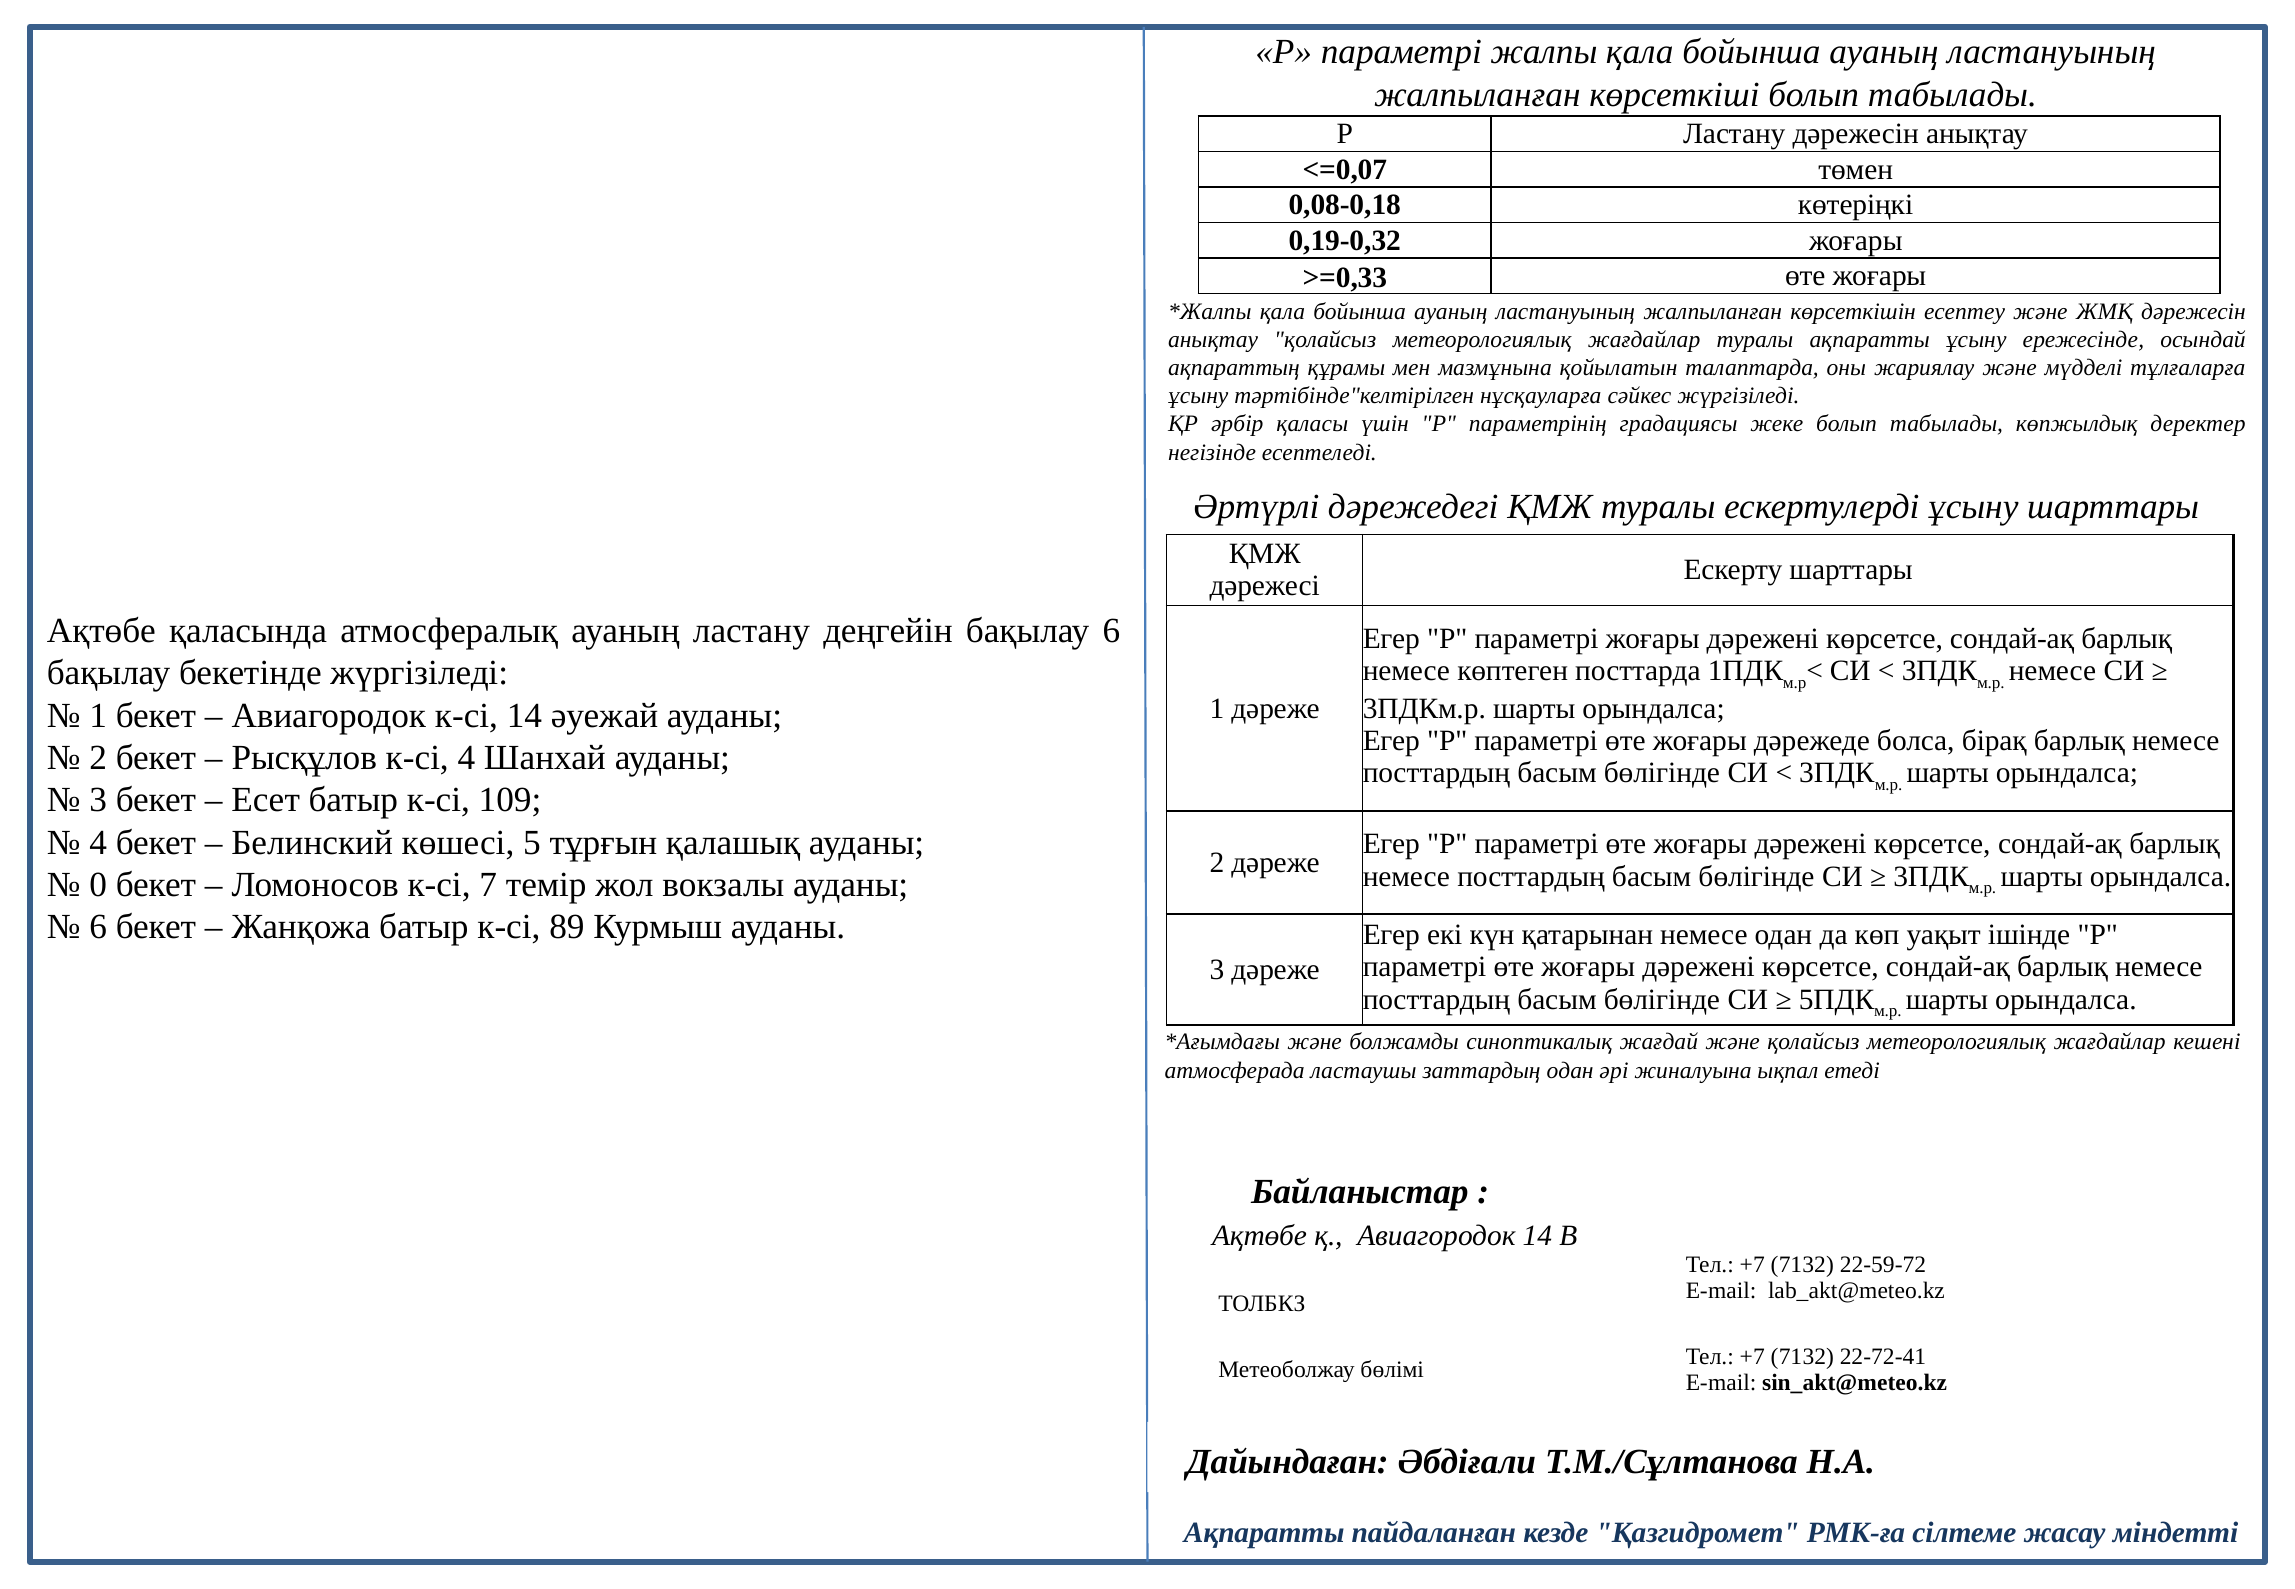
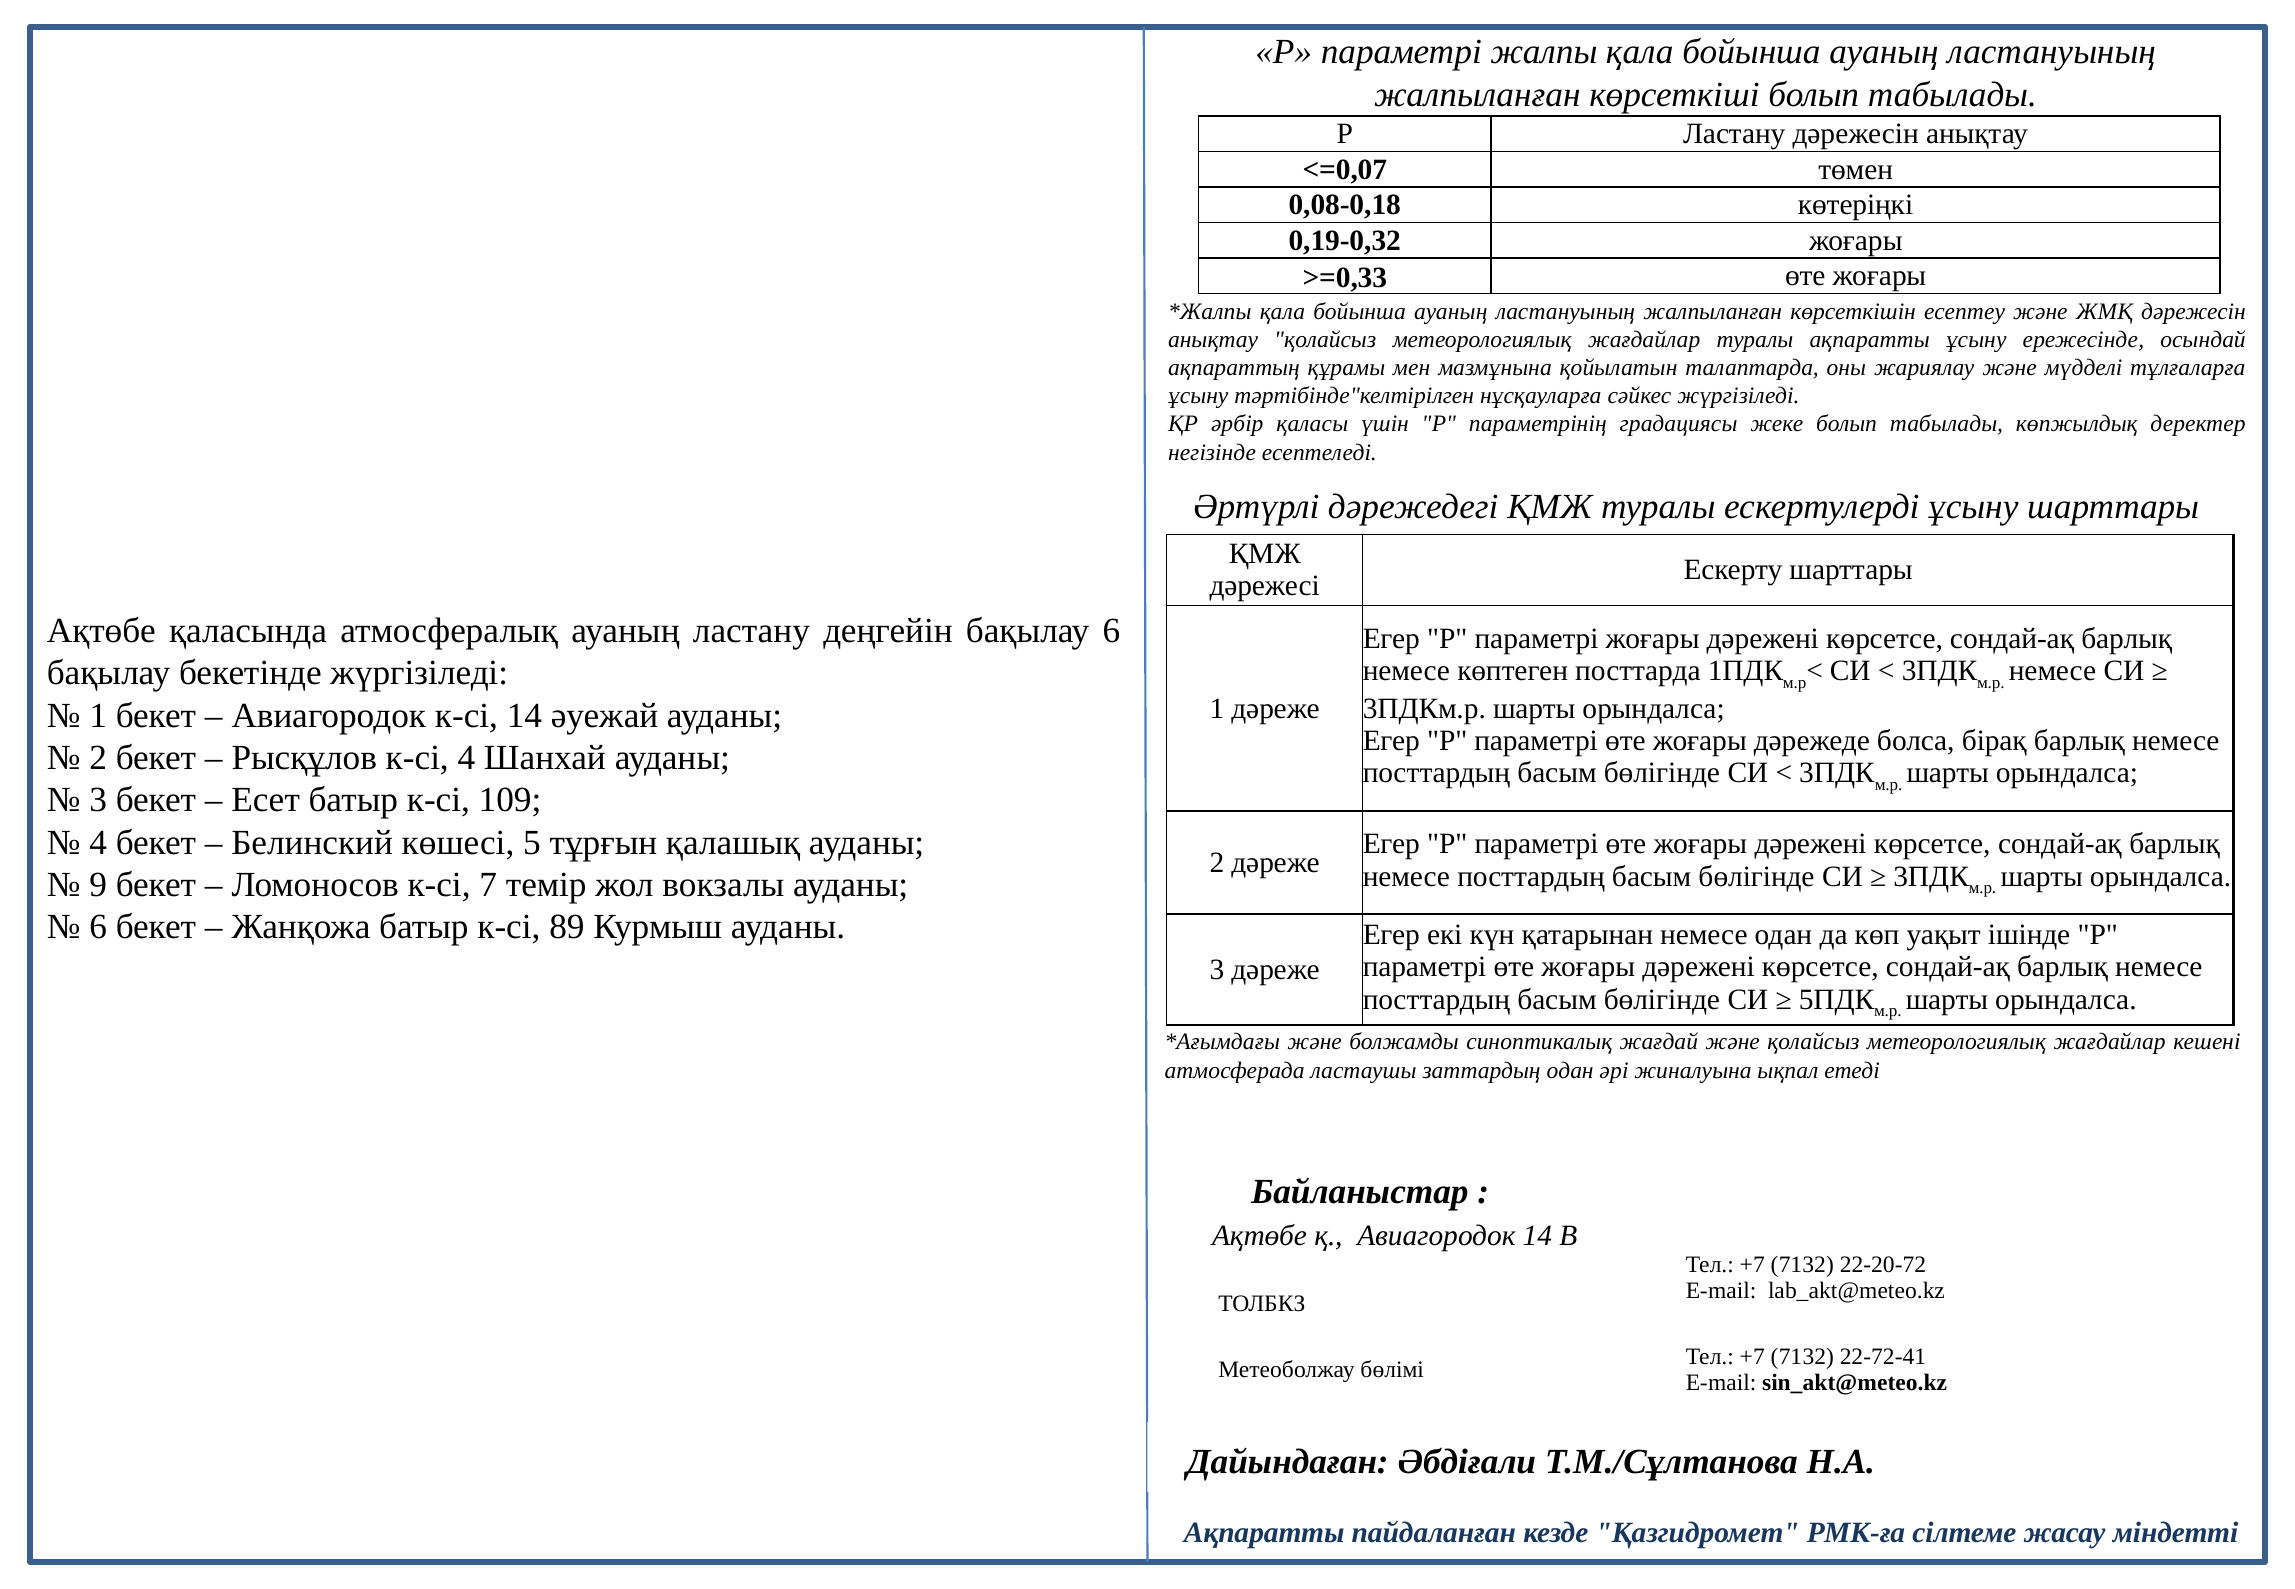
0: 0 -> 9
22-59-72: 22-59-72 -> 22-20-72
